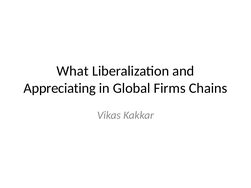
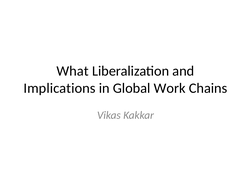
Appreciating: Appreciating -> Implications
Firms: Firms -> Work
